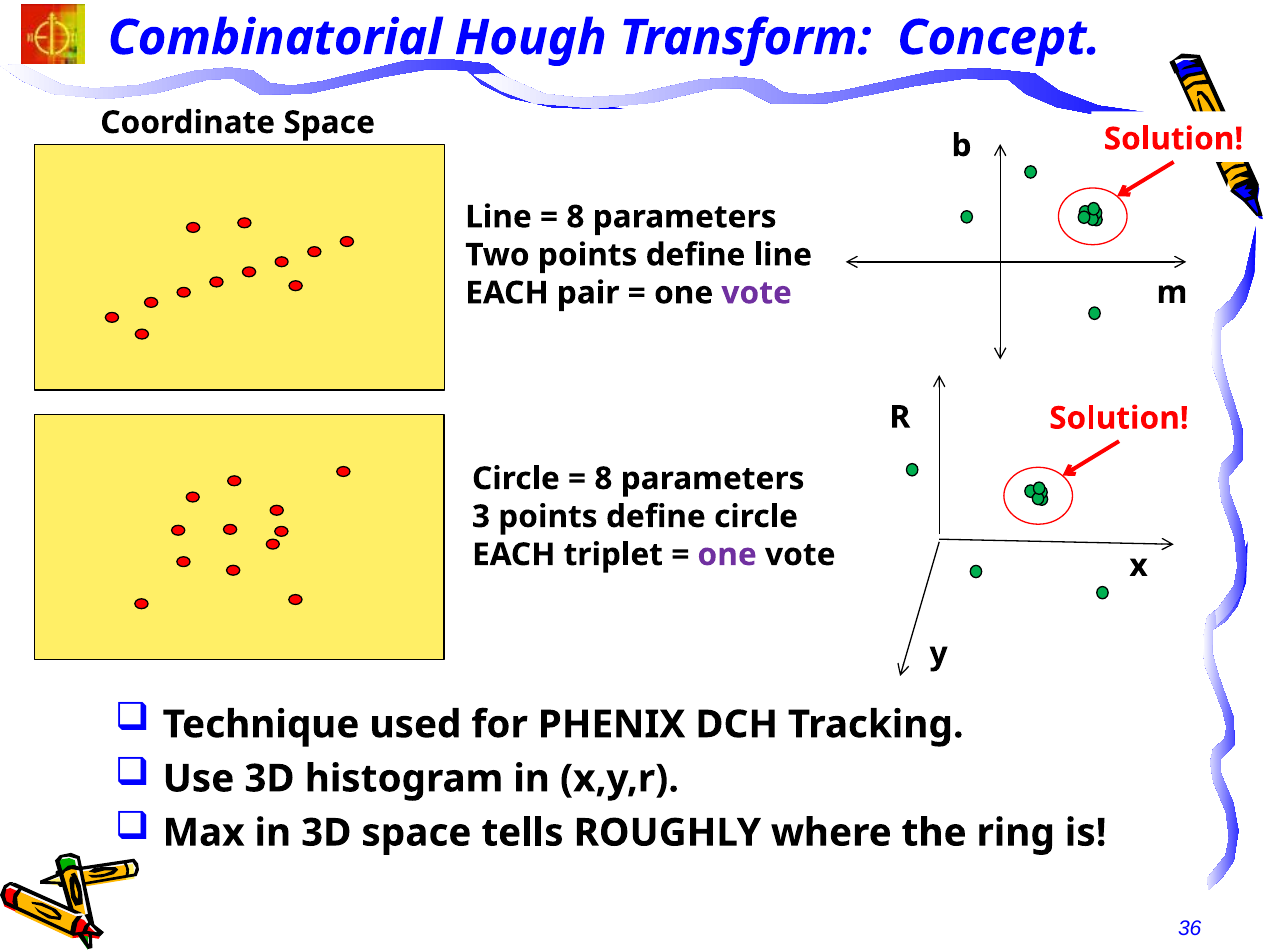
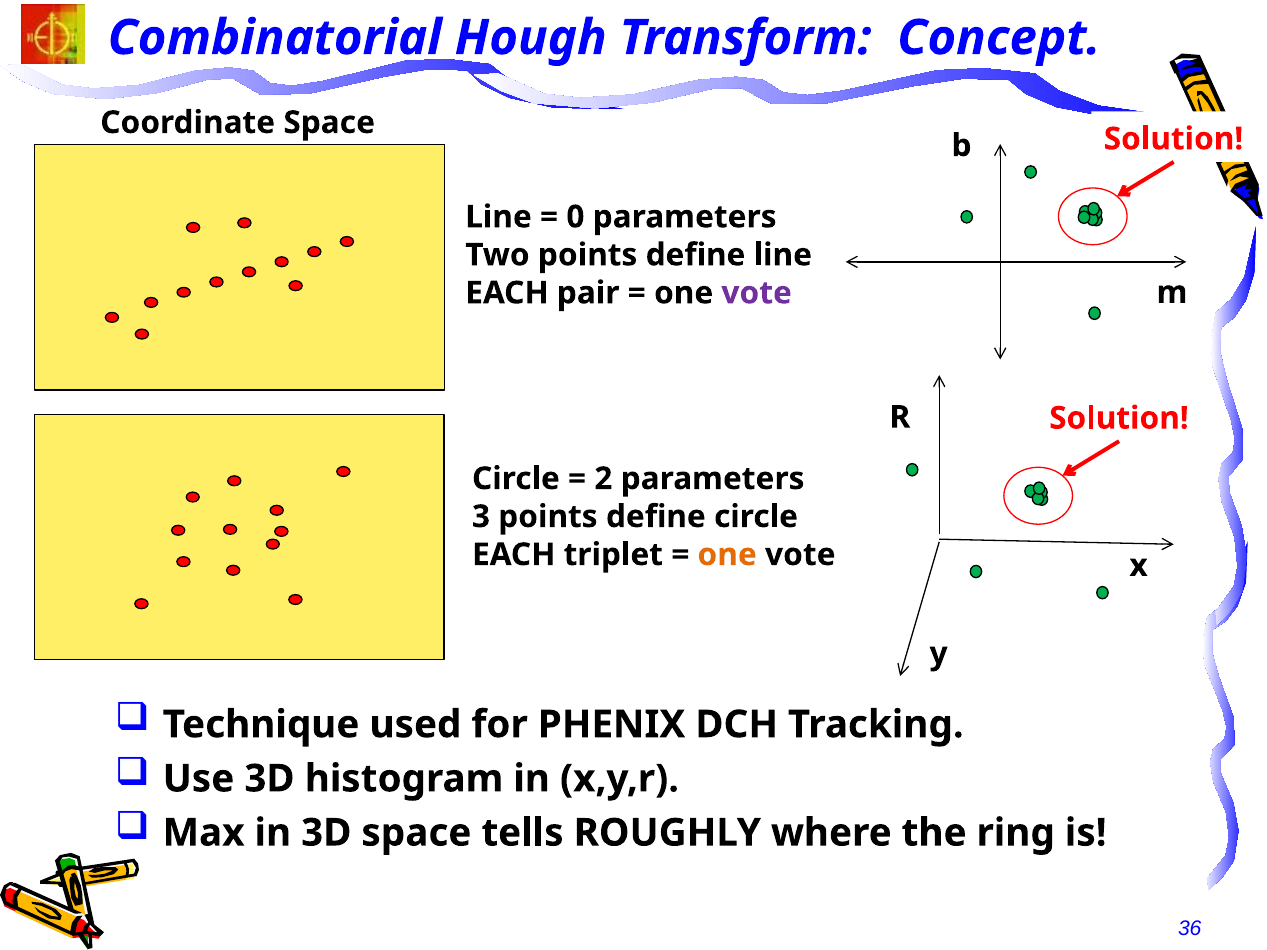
8 at (575, 217): 8 -> 0
8 at (603, 479): 8 -> 2
one at (727, 555) colour: purple -> orange
